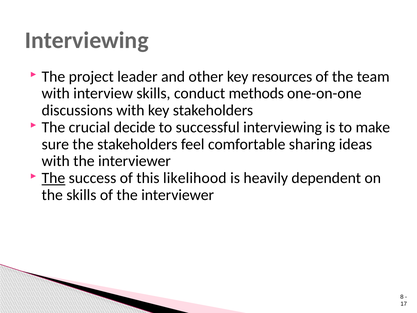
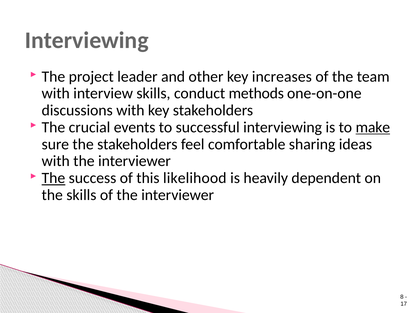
resources: resources -> increases
decide: decide -> events
make underline: none -> present
